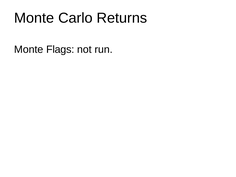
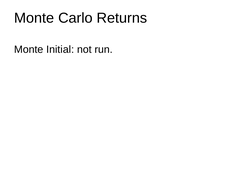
Flags: Flags -> Initial
